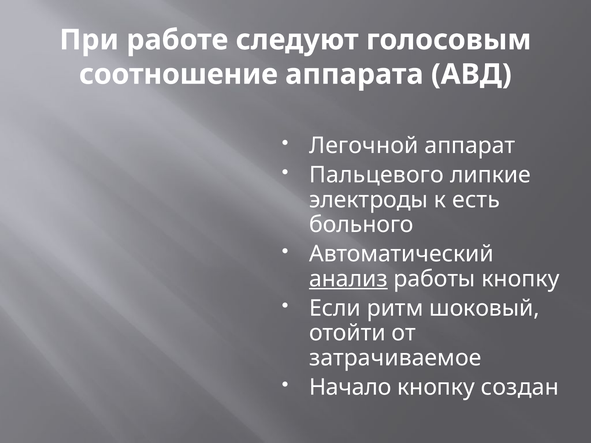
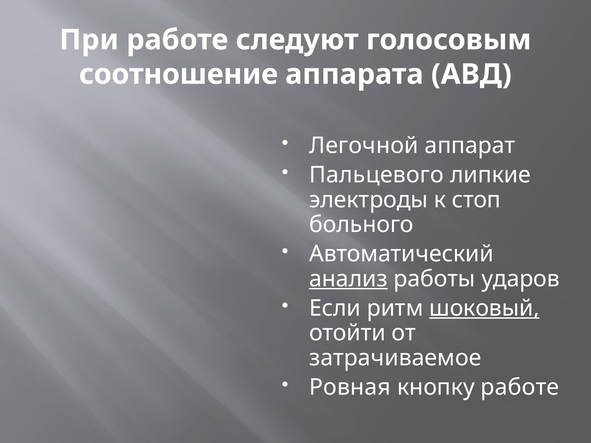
есть: есть -> стоп
работы кнопку: кнопку -> ударов
шоковый underline: none -> present
Начало: Начало -> Ровная
кнопку создан: создан -> работе
